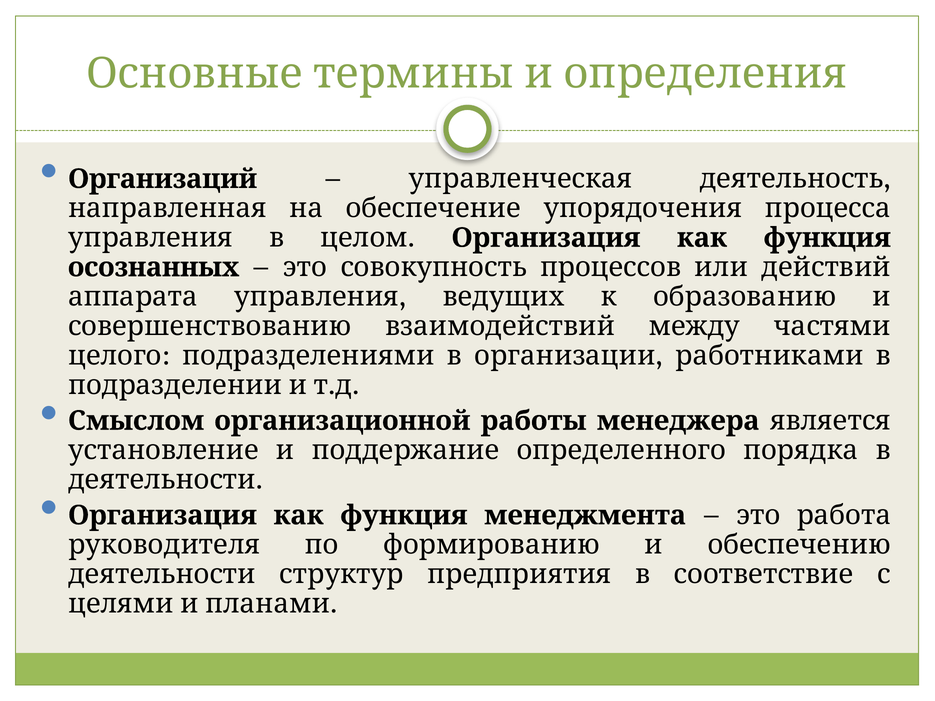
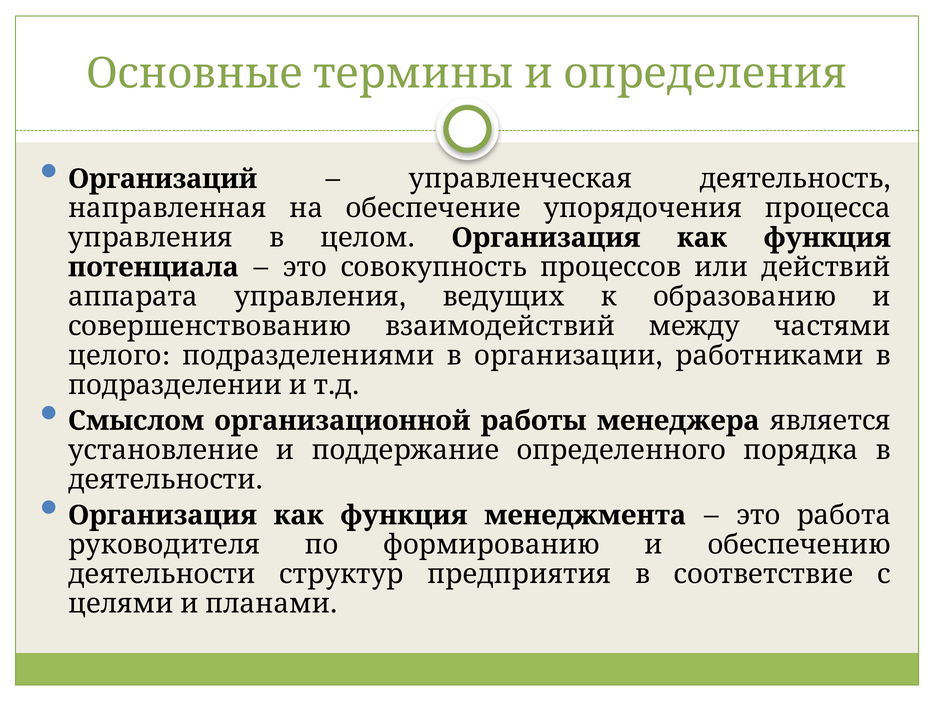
осознанных: осознанных -> потенциала
